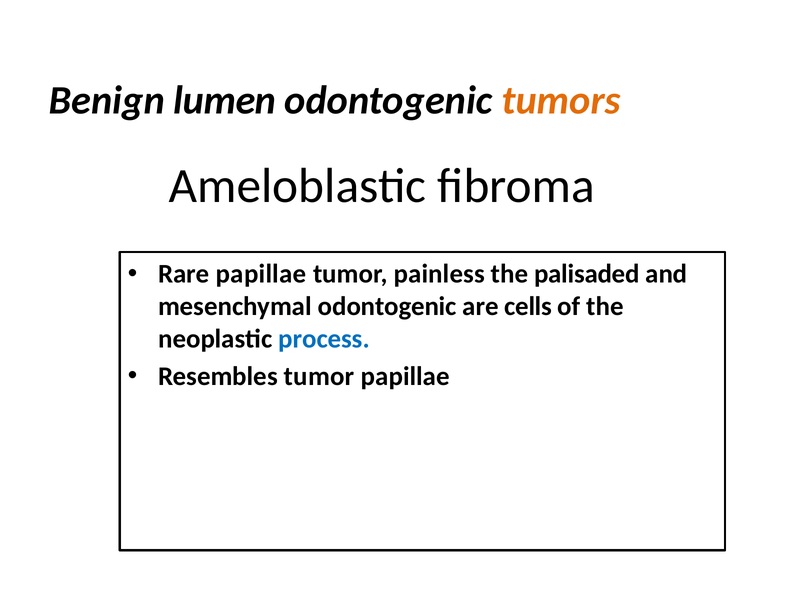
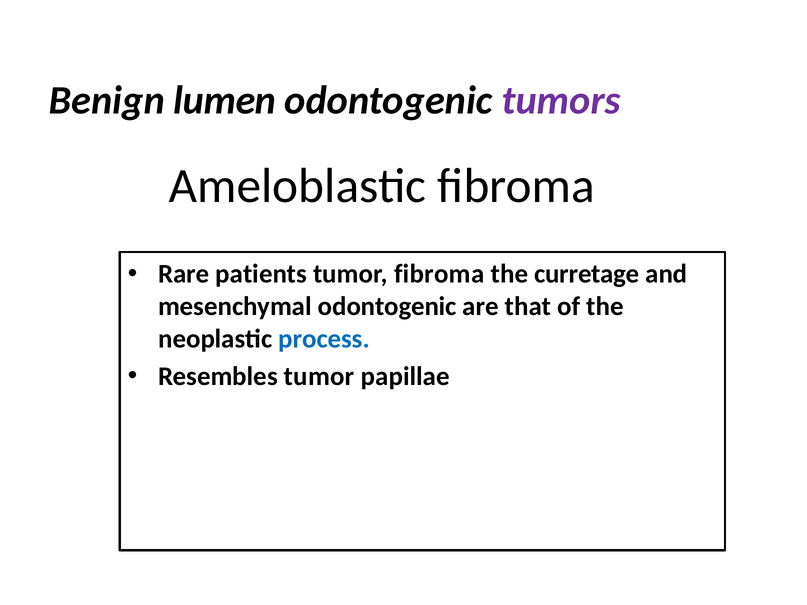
tumors colour: orange -> purple
Rare papillae: papillae -> patients
tumor painless: painless -> fibroma
palisaded: palisaded -> curretage
cells: cells -> that
